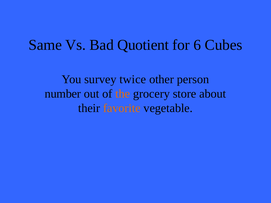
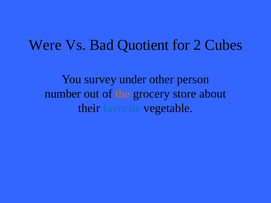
Same: Same -> Were
6: 6 -> 2
twice: twice -> under
favorite colour: orange -> blue
